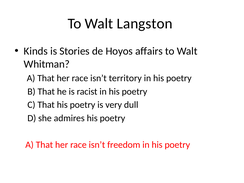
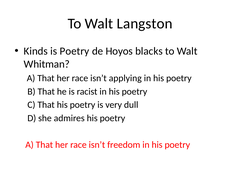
is Stories: Stories -> Poetry
affairs: affairs -> blacks
territory: territory -> applying
